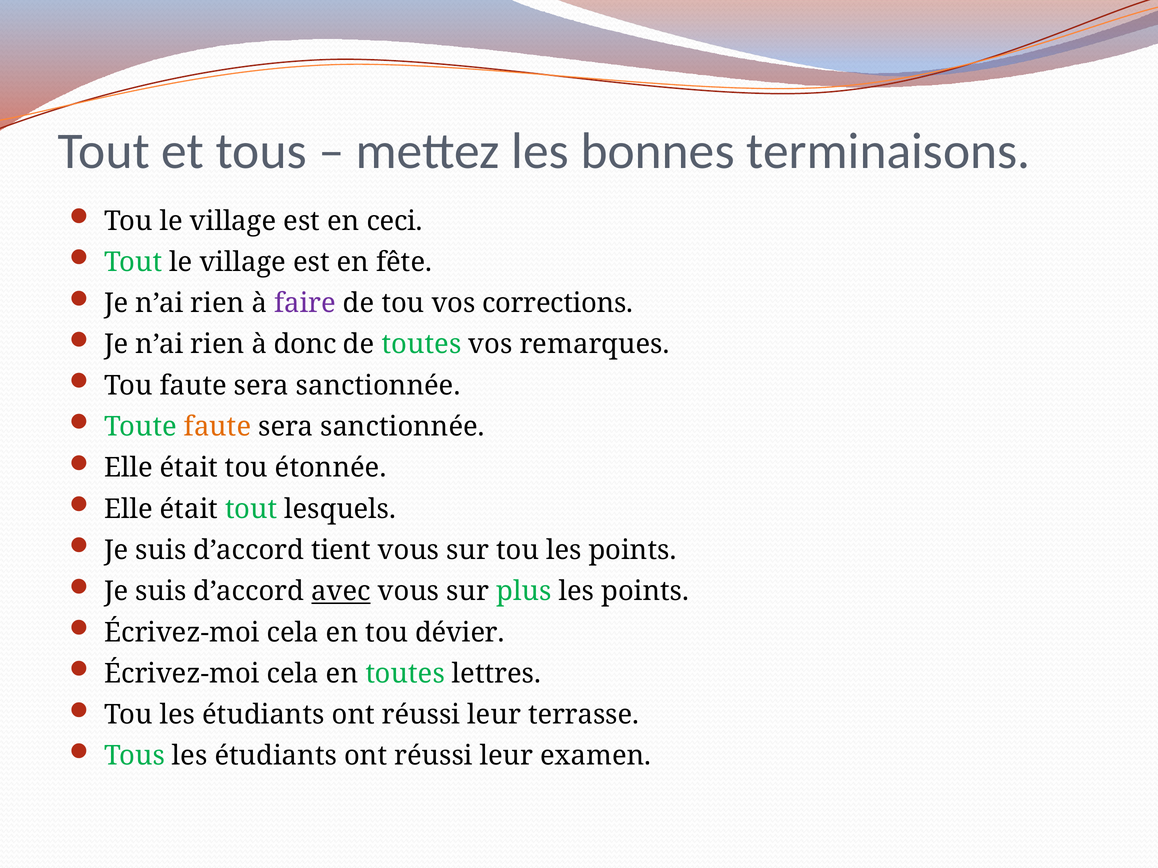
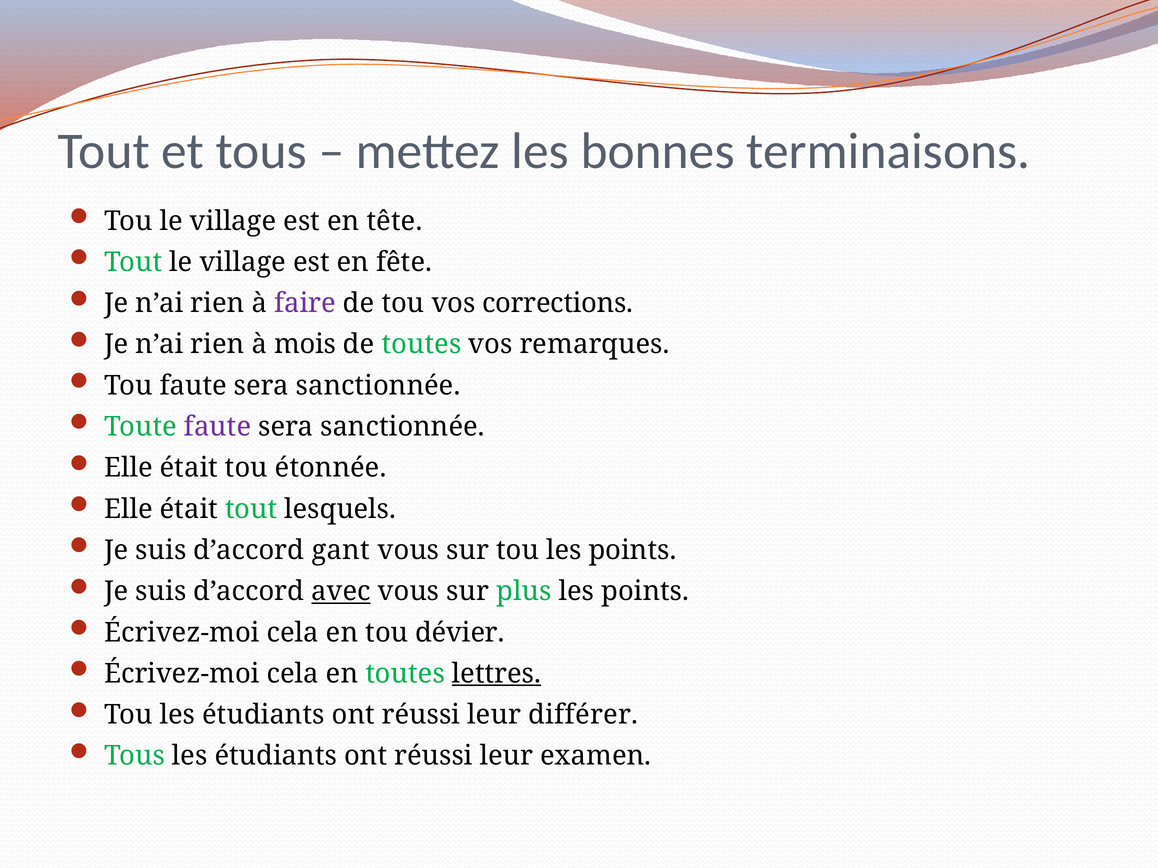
ceci: ceci -> tête
donc: donc -> mois
faute at (218, 427) colour: orange -> purple
tient: tient -> gant
lettres underline: none -> present
terrasse: terrasse -> différer
